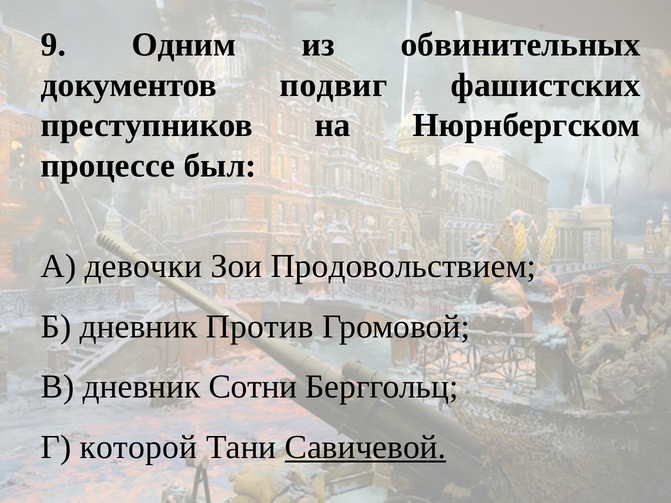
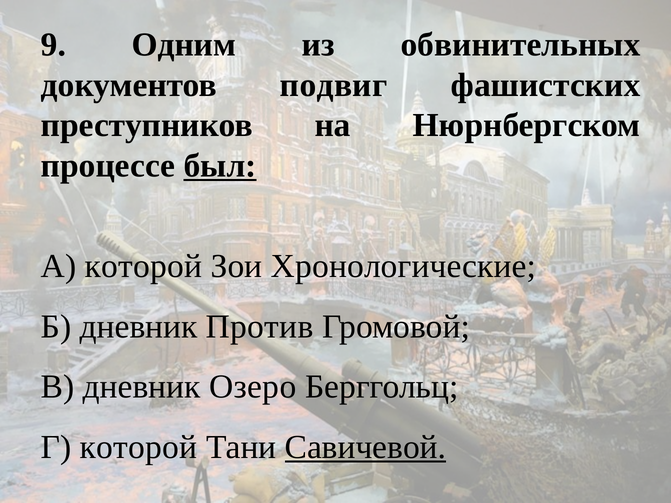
был underline: none -> present
А девочки: девочки -> которой
Продовольствием: Продовольствием -> Хронологические
Сотни: Сотни -> Озеро
